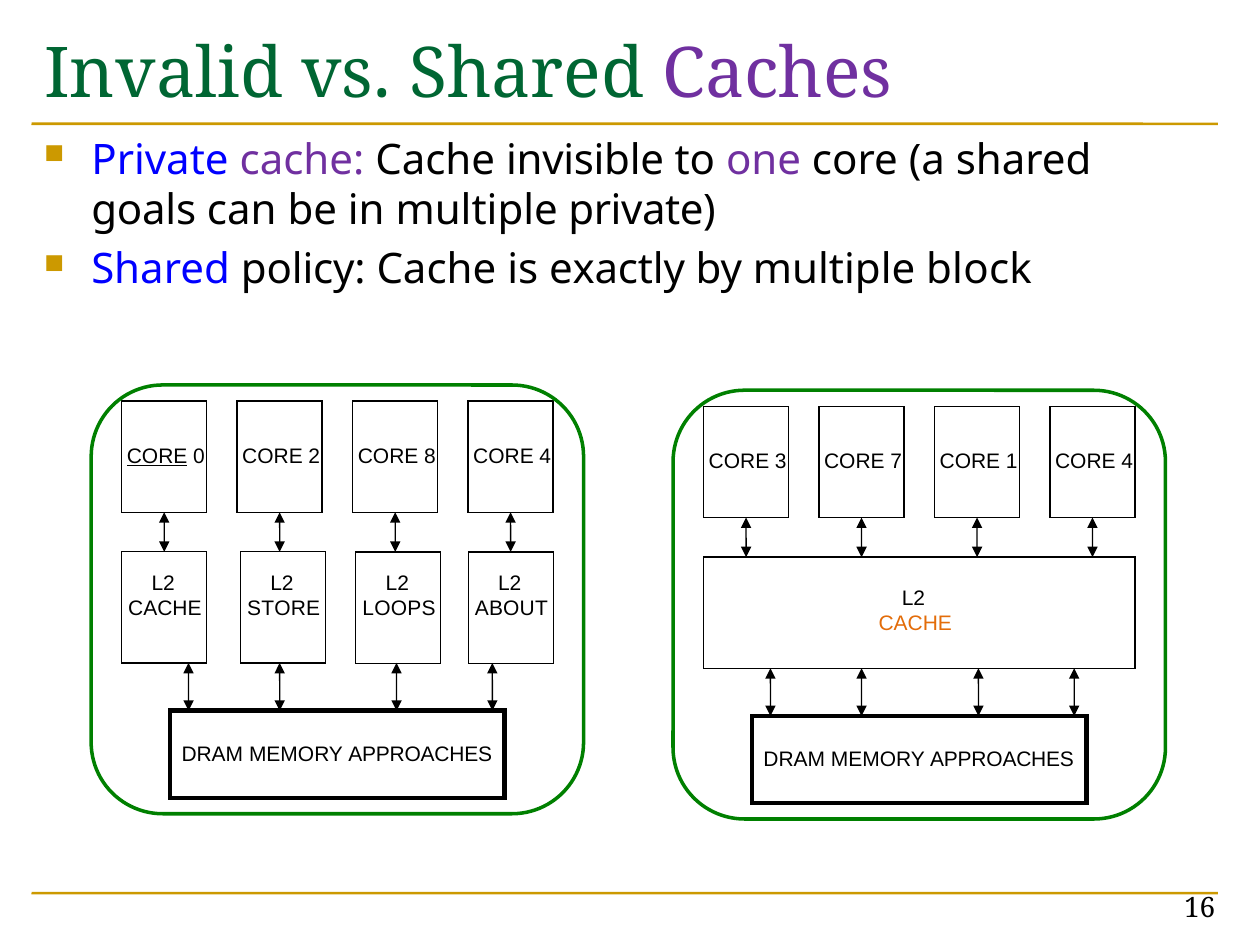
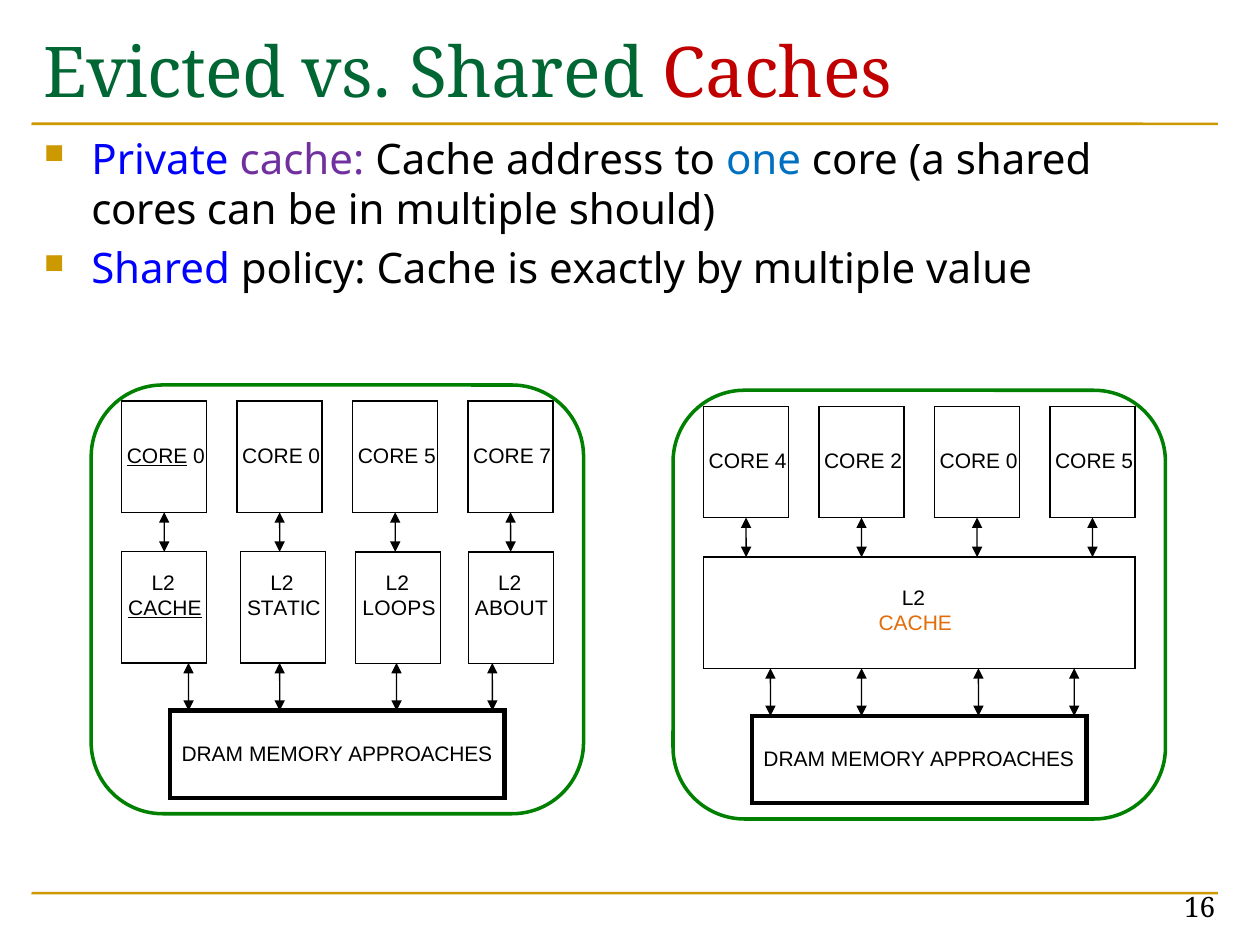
Invalid: Invalid -> Evicted
Caches colour: purple -> red
invisible: invisible -> address
one colour: purple -> blue
goals: goals -> cores
multiple private: private -> should
block: block -> value
0 CORE 2: 2 -> 0
8 at (430, 456): 8 -> 5
4 at (545, 456): 4 -> 7
3: 3 -> 4
7: 7 -> 2
1 at (1012, 461): 1 -> 0
4 at (1127, 461): 4 -> 5
CACHE at (165, 608) underline: none -> present
STORE: STORE -> STATIC
